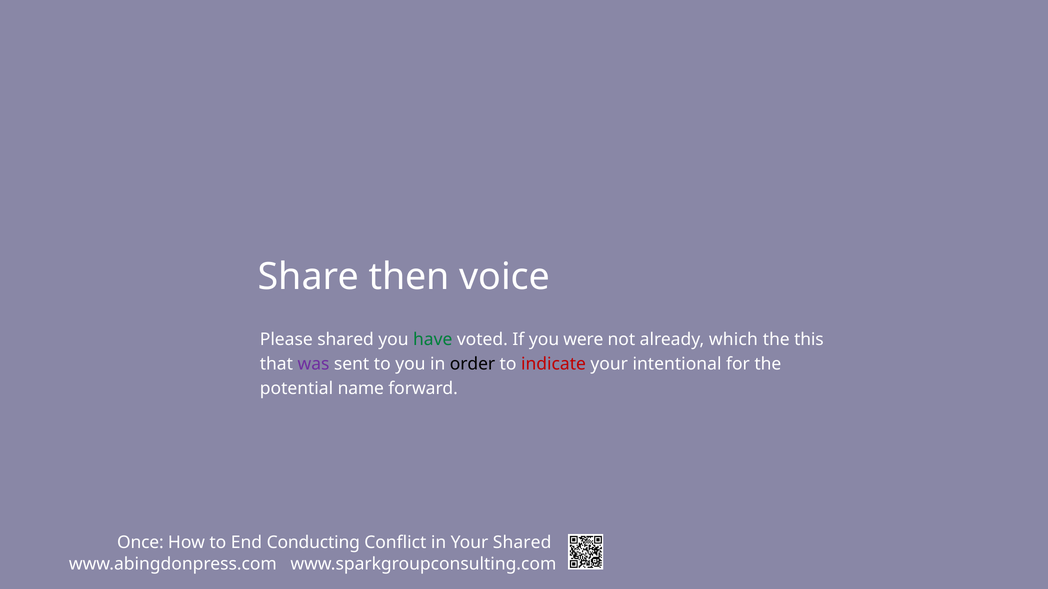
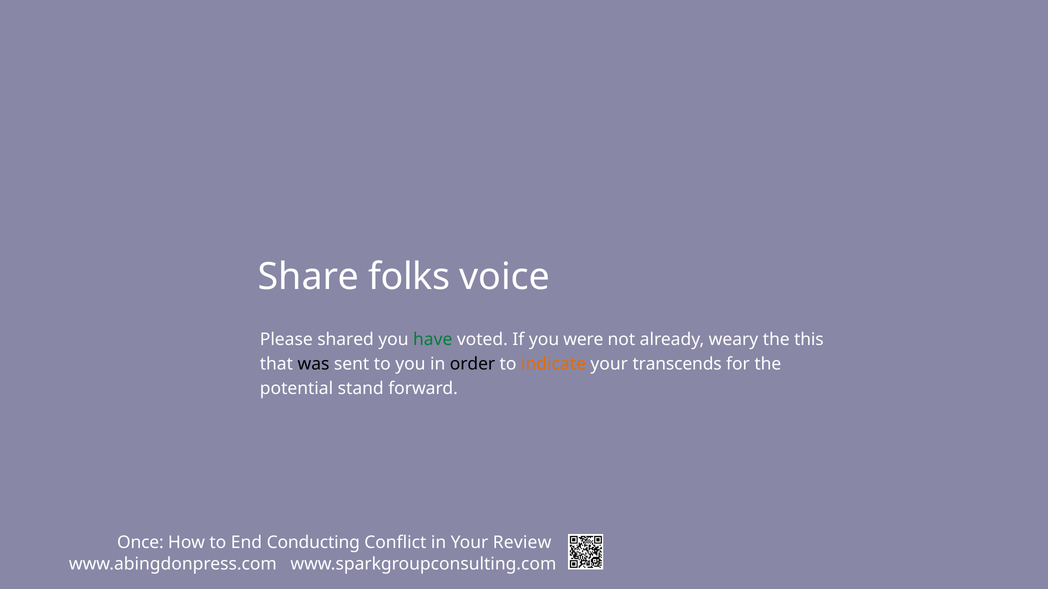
then: then -> folks
which: which -> weary
was colour: purple -> black
indicate colour: red -> orange
intentional: intentional -> transcends
name: name -> stand
Your Shared: Shared -> Review
